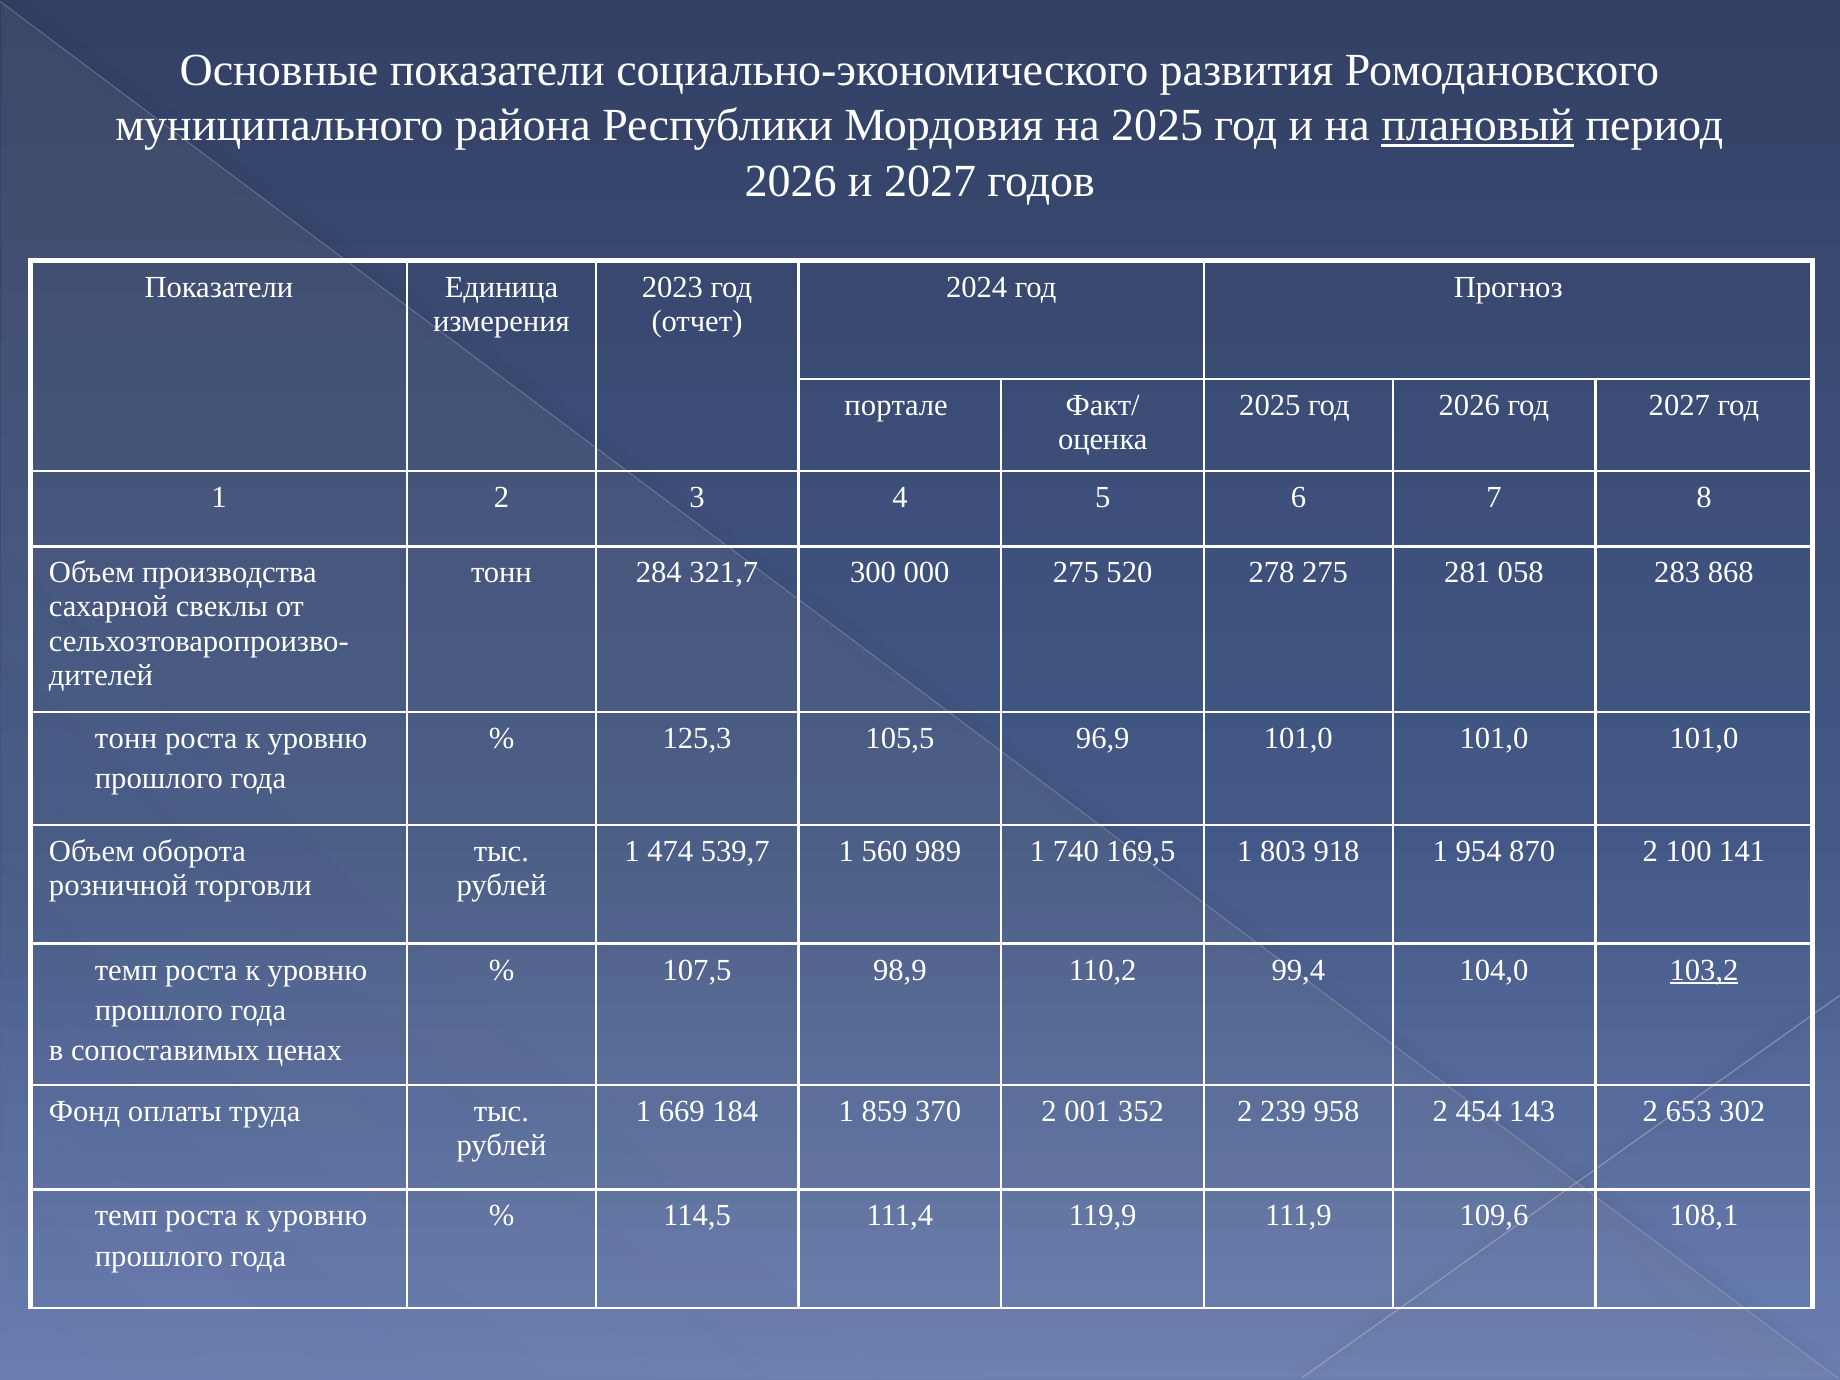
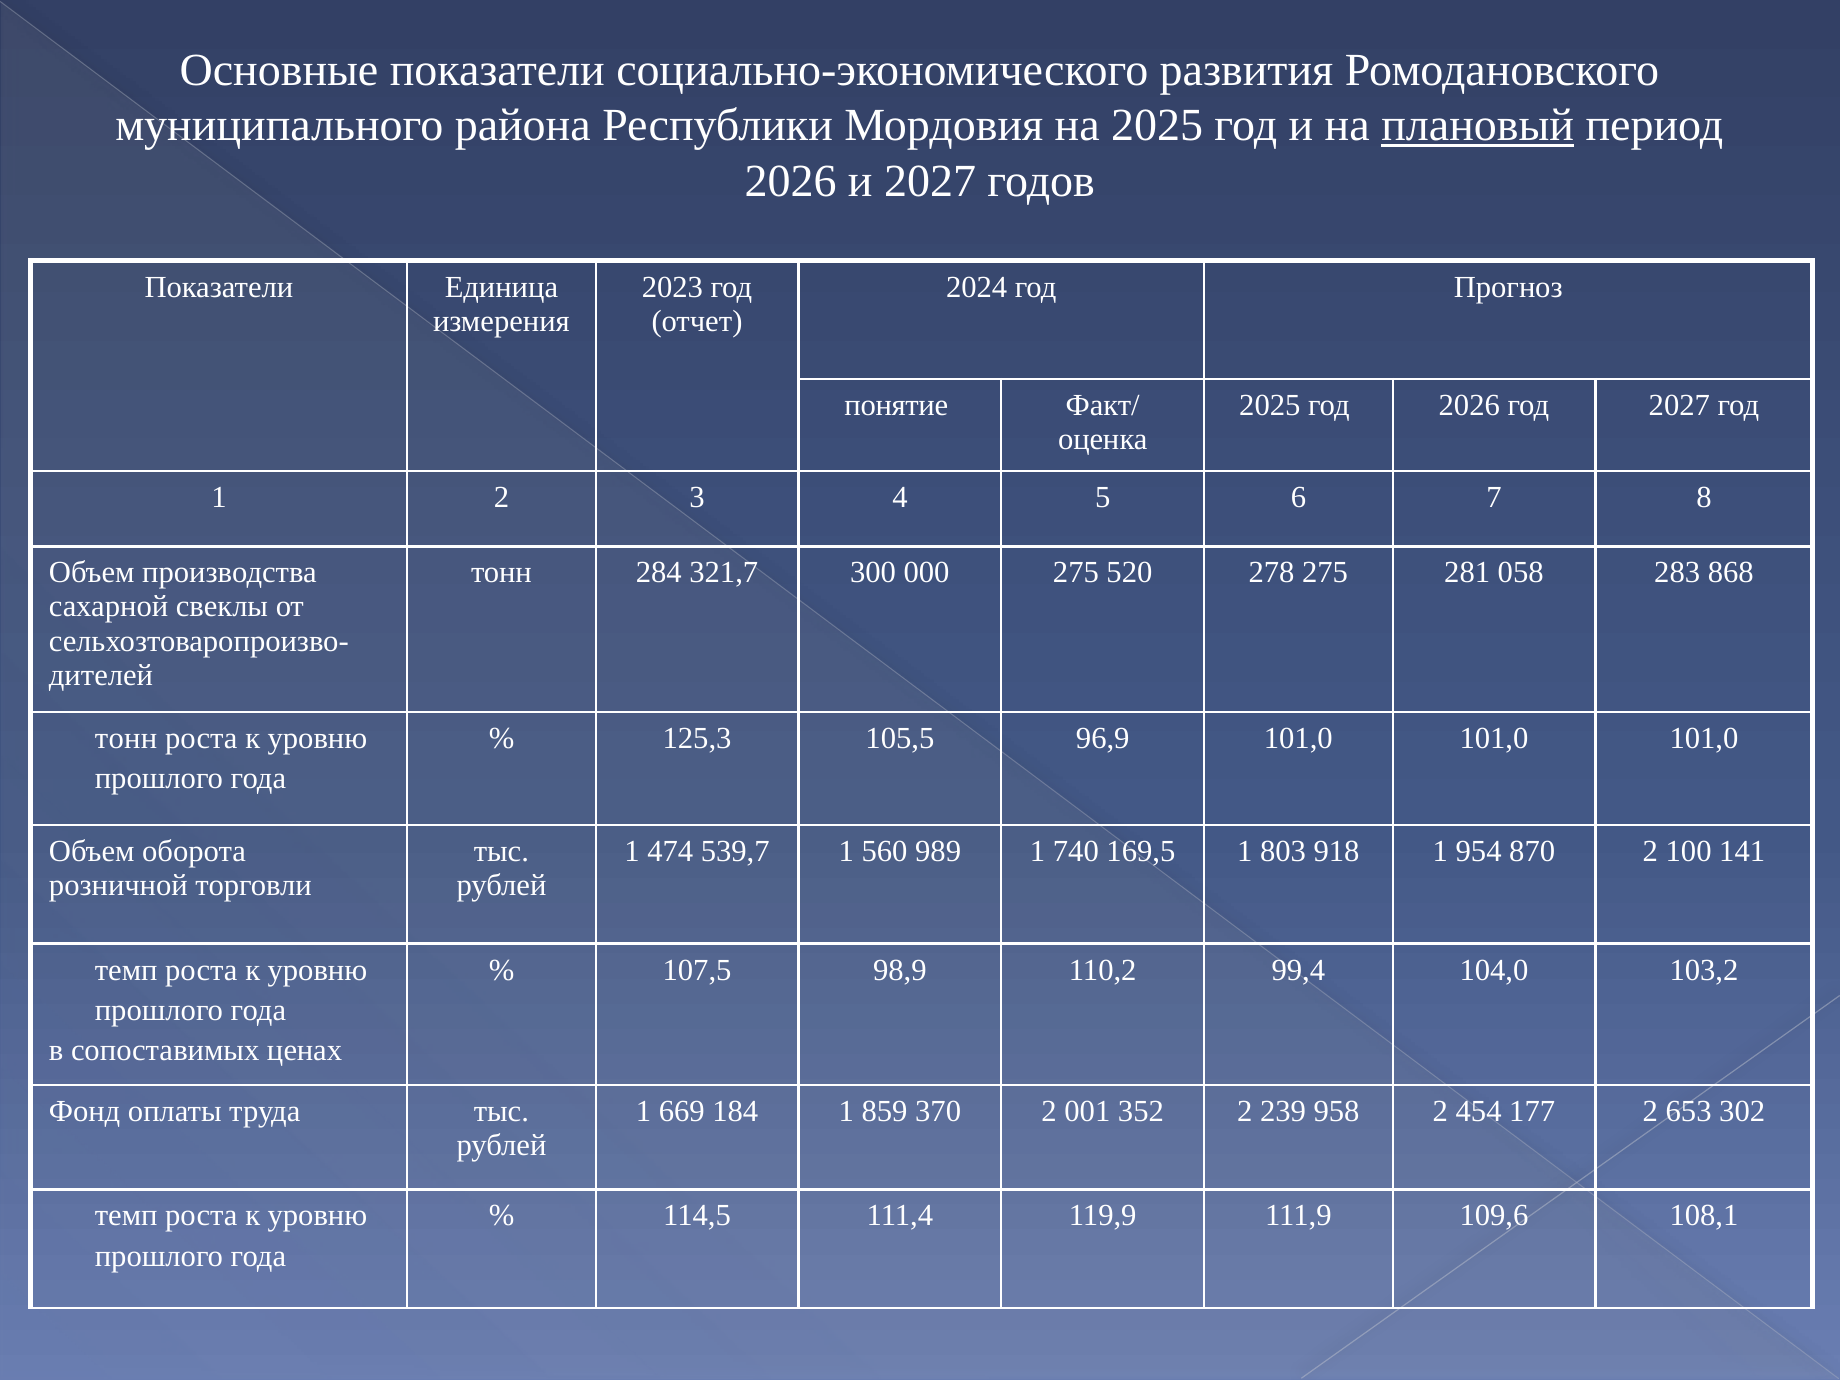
портале: портале -> понятие
103,2 underline: present -> none
143: 143 -> 177
